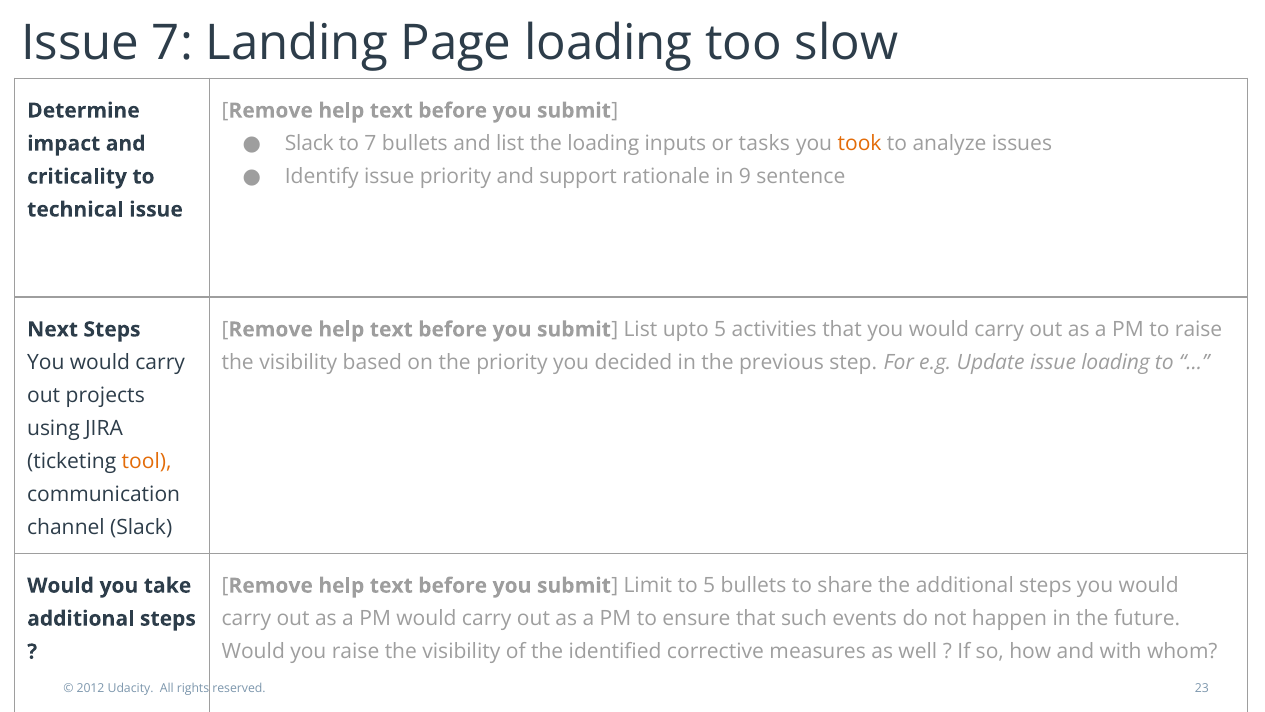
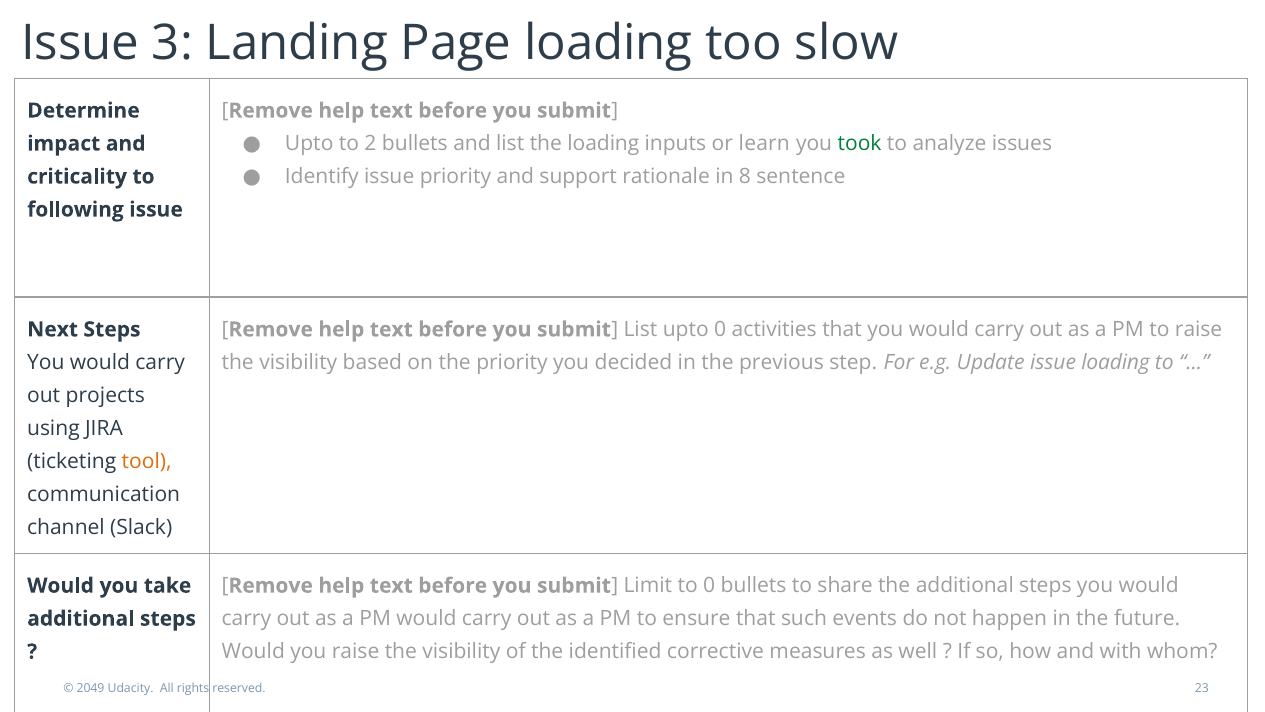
Issue 7: 7 -> 3
Slack at (309, 144): Slack -> Upto
to 7: 7 -> 2
tasks: tasks -> learn
took colour: orange -> green
9: 9 -> 8
technical: technical -> following
upto 5: 5 -> 0
to 5: 5 -> 0
2012: 2012 -> 2049
